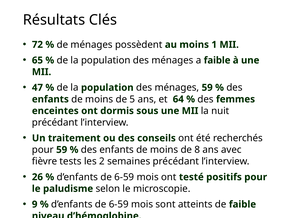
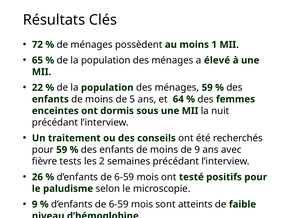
a faible: faible -> élevé
47: 47 -> 22
de 8: 8 -> 9
